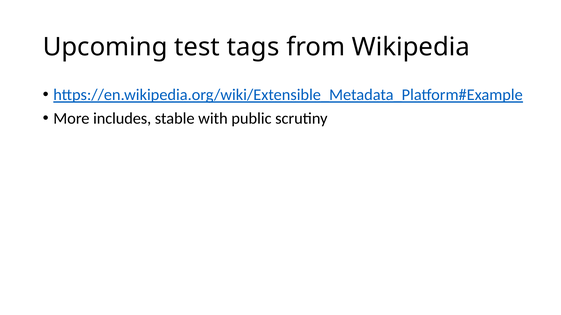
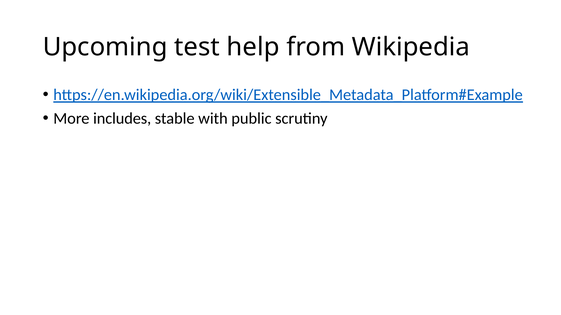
tags: tags -> help
